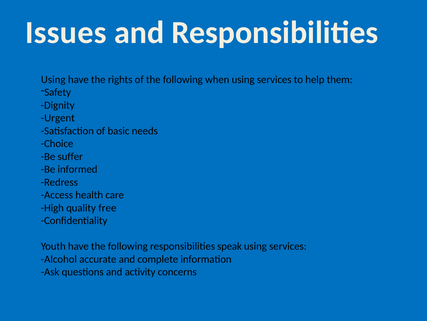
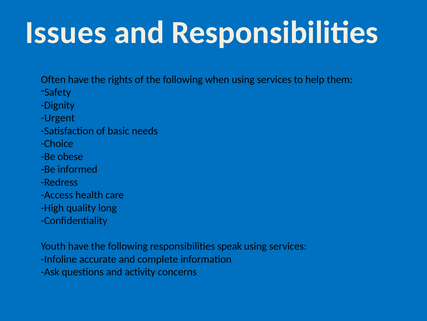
Using at (53, 79): Using -> Often
suffer: suffer -> obese
free: free -> long
Alcohol: Alcohol -> Infoline
